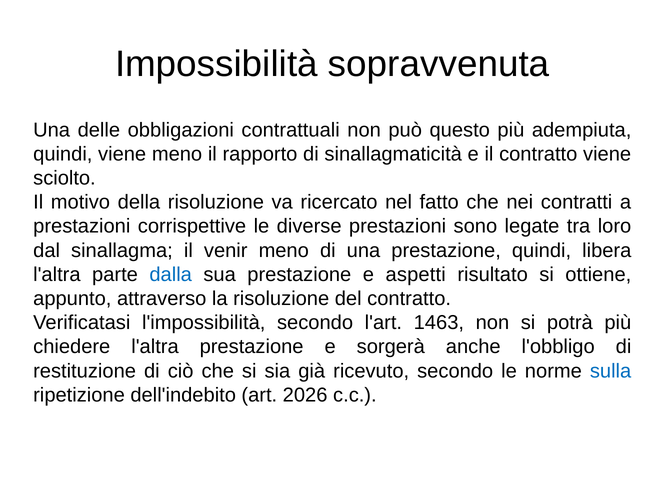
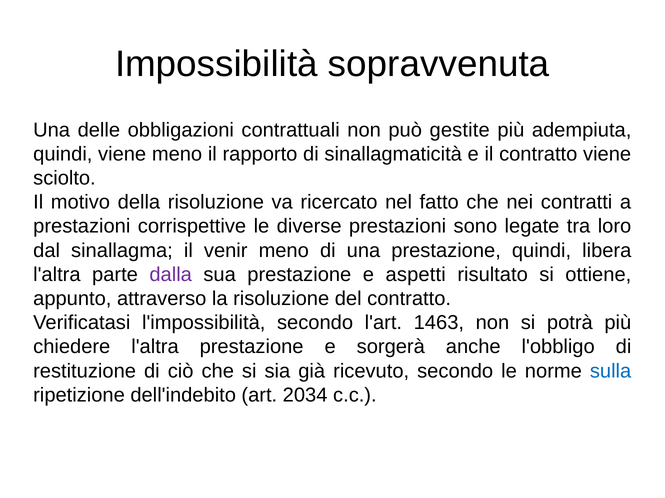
questo: questo -> gestite
dalla colour: blue -> purple
2026: 2026 -> 2034
